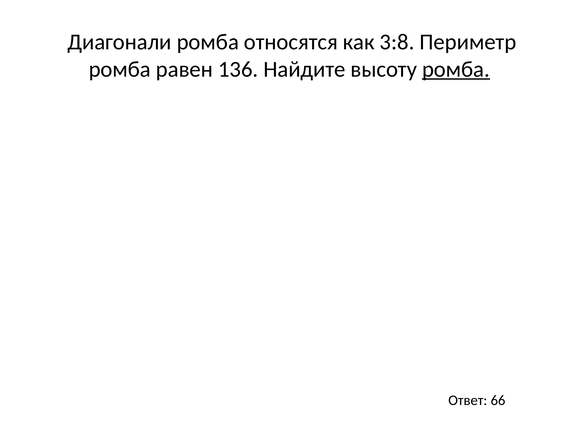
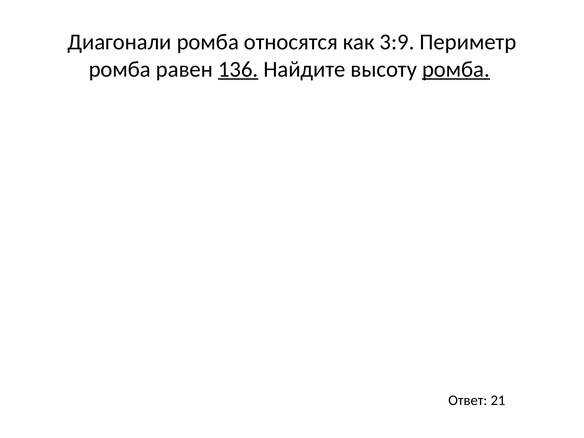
3:8: 3:8 -> 3:9
136 underline: none -> present
66: 66 -> 21
